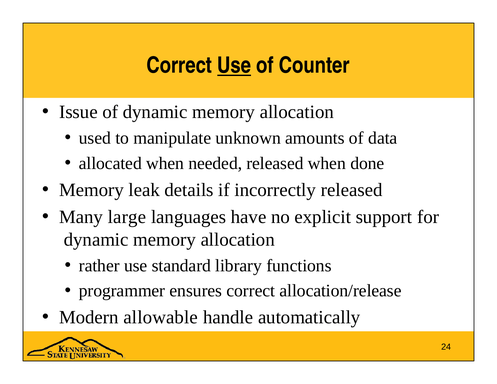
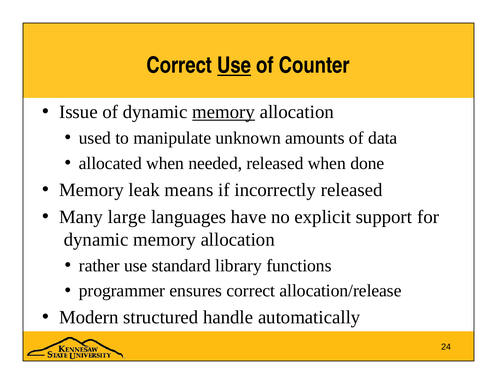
memory at (224, 112) underline: none -> present
details: details -> means
allowable: allowable -> structured
